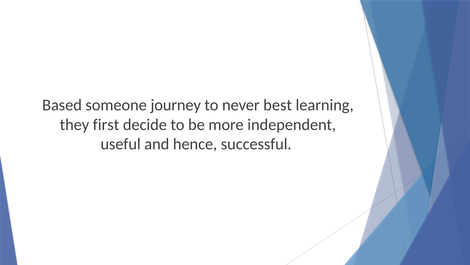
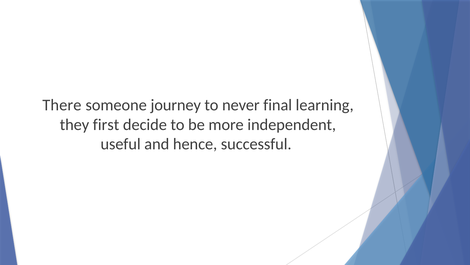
Based: Based -> There
best: best -> final
